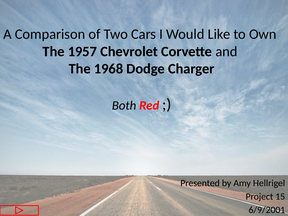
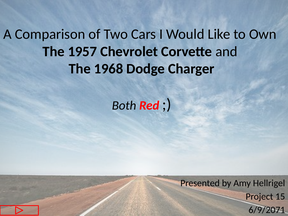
6/9/2001: 6/9/2001 -> 6/9/2071
